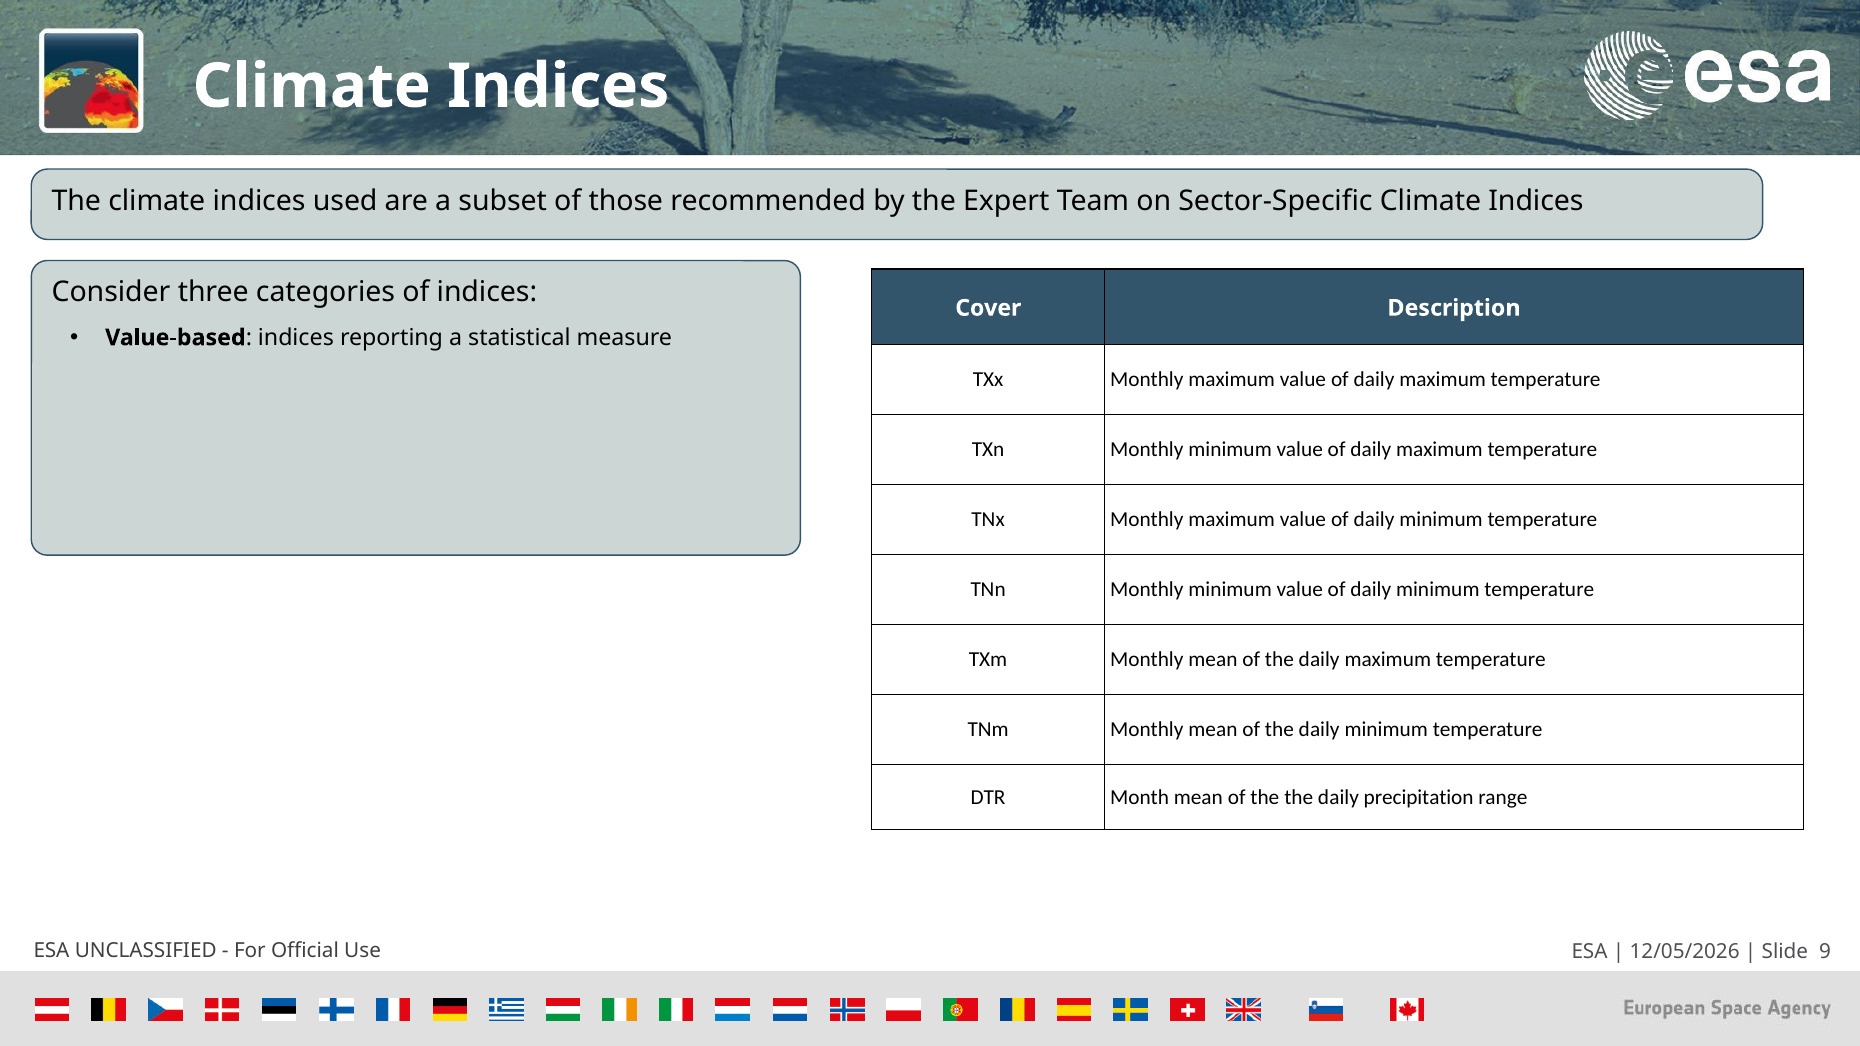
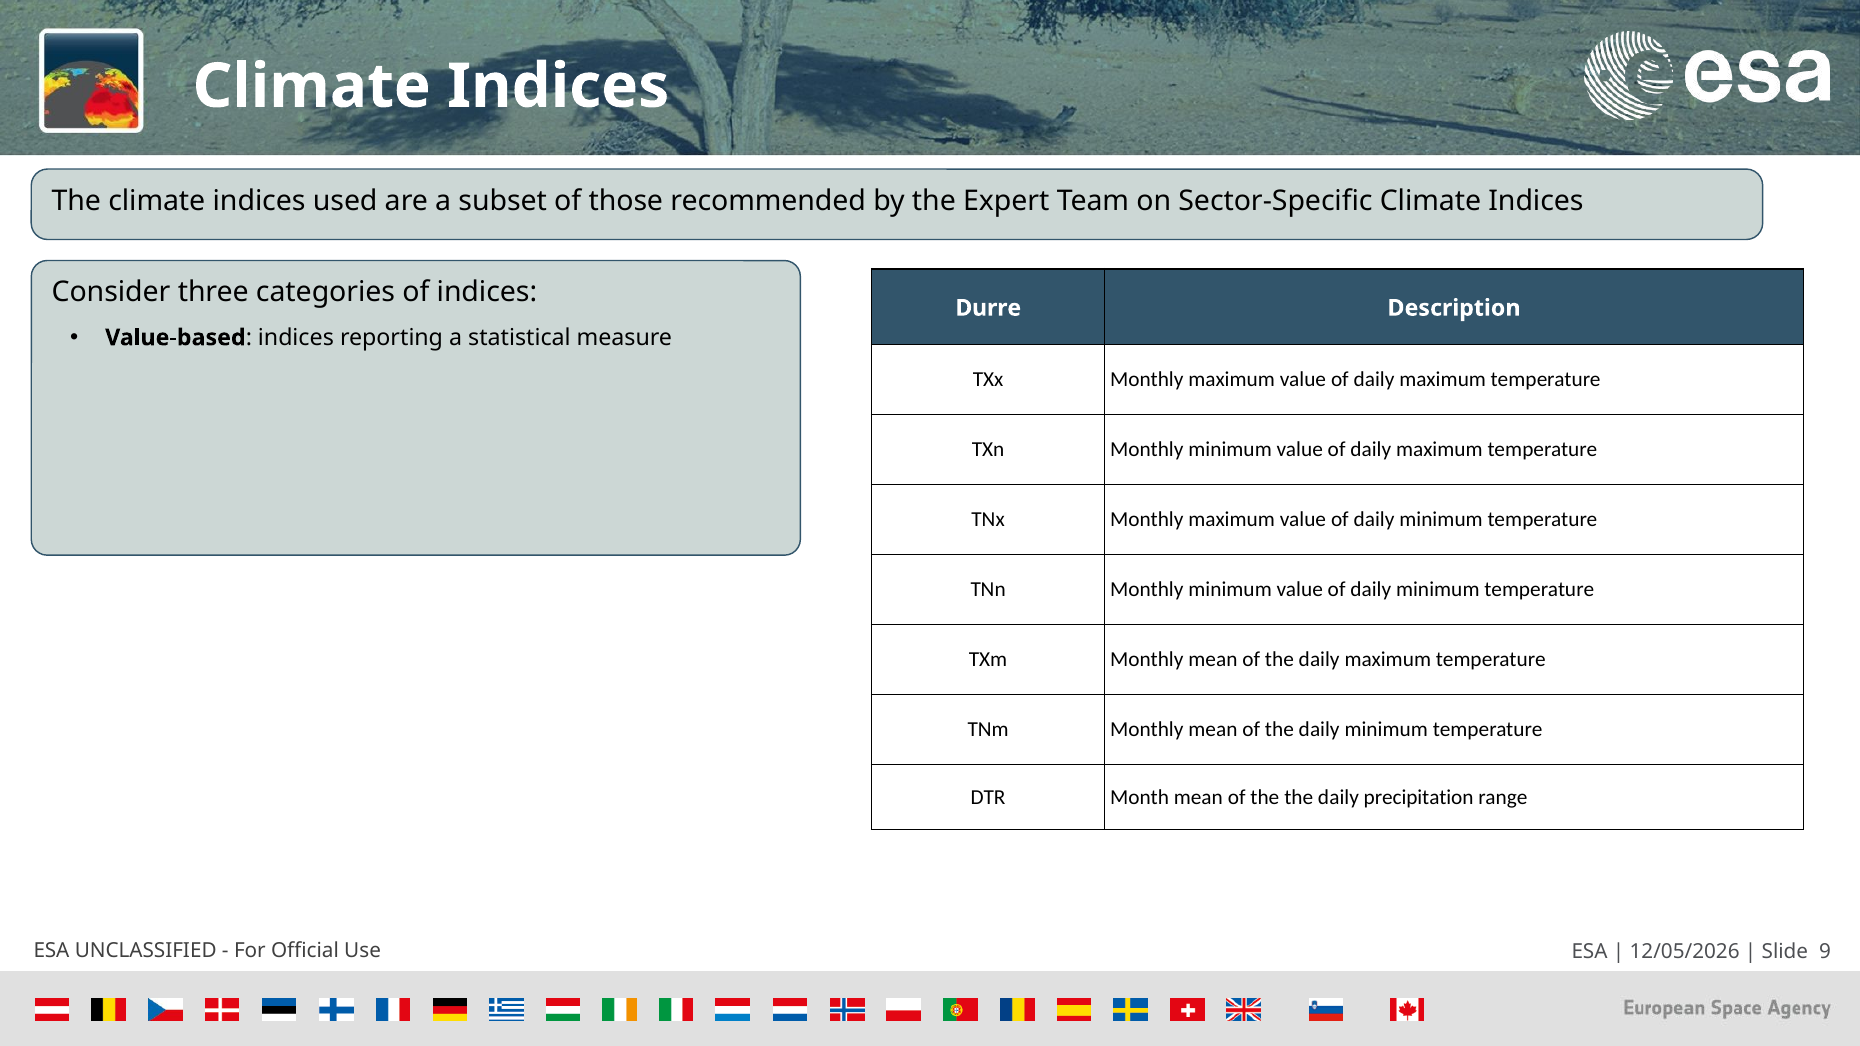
Cover: Cover -> Durre
